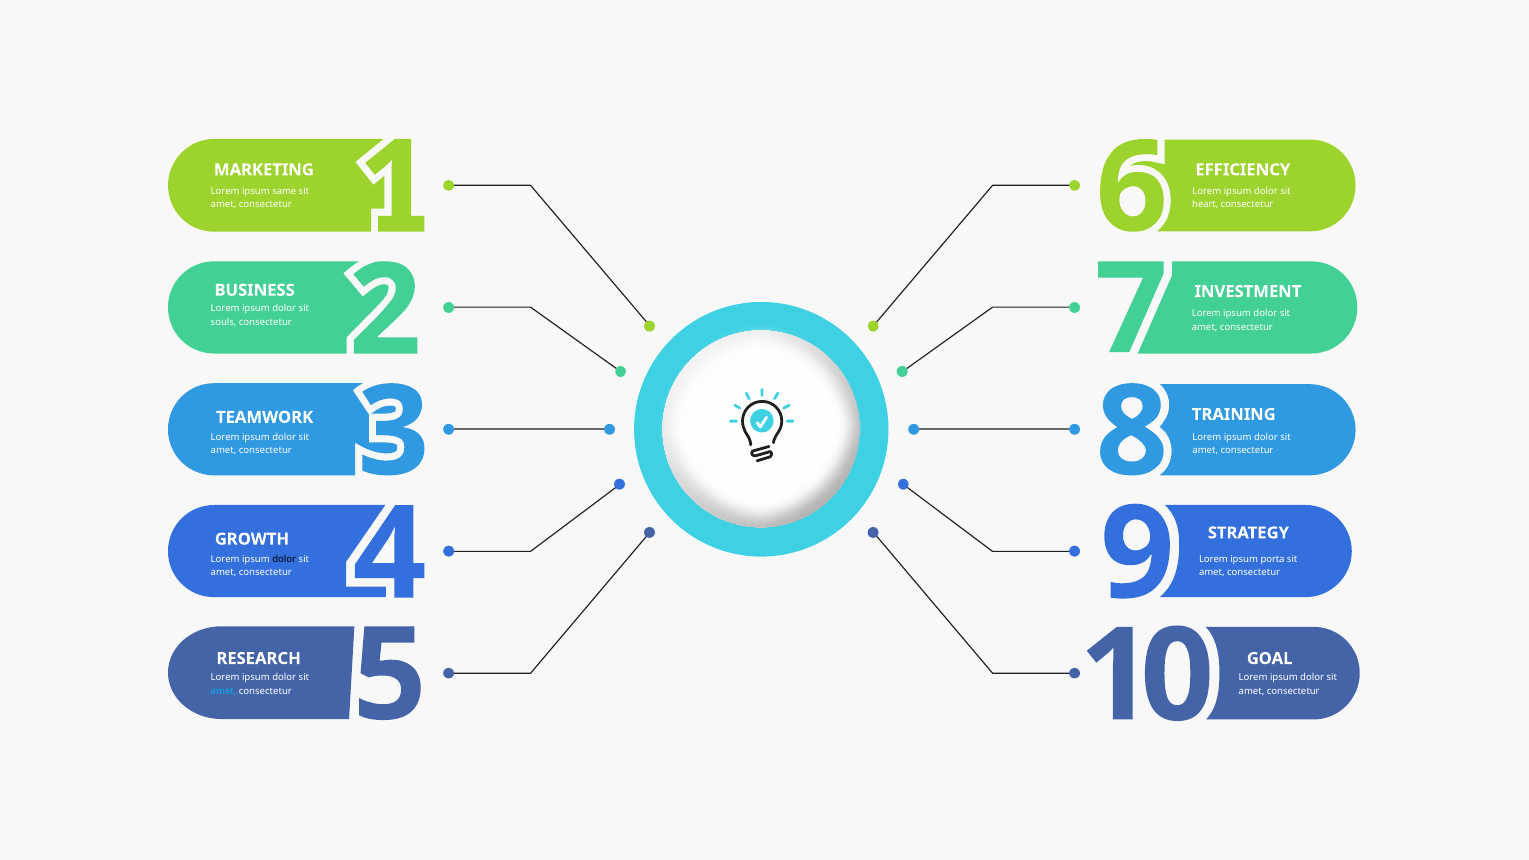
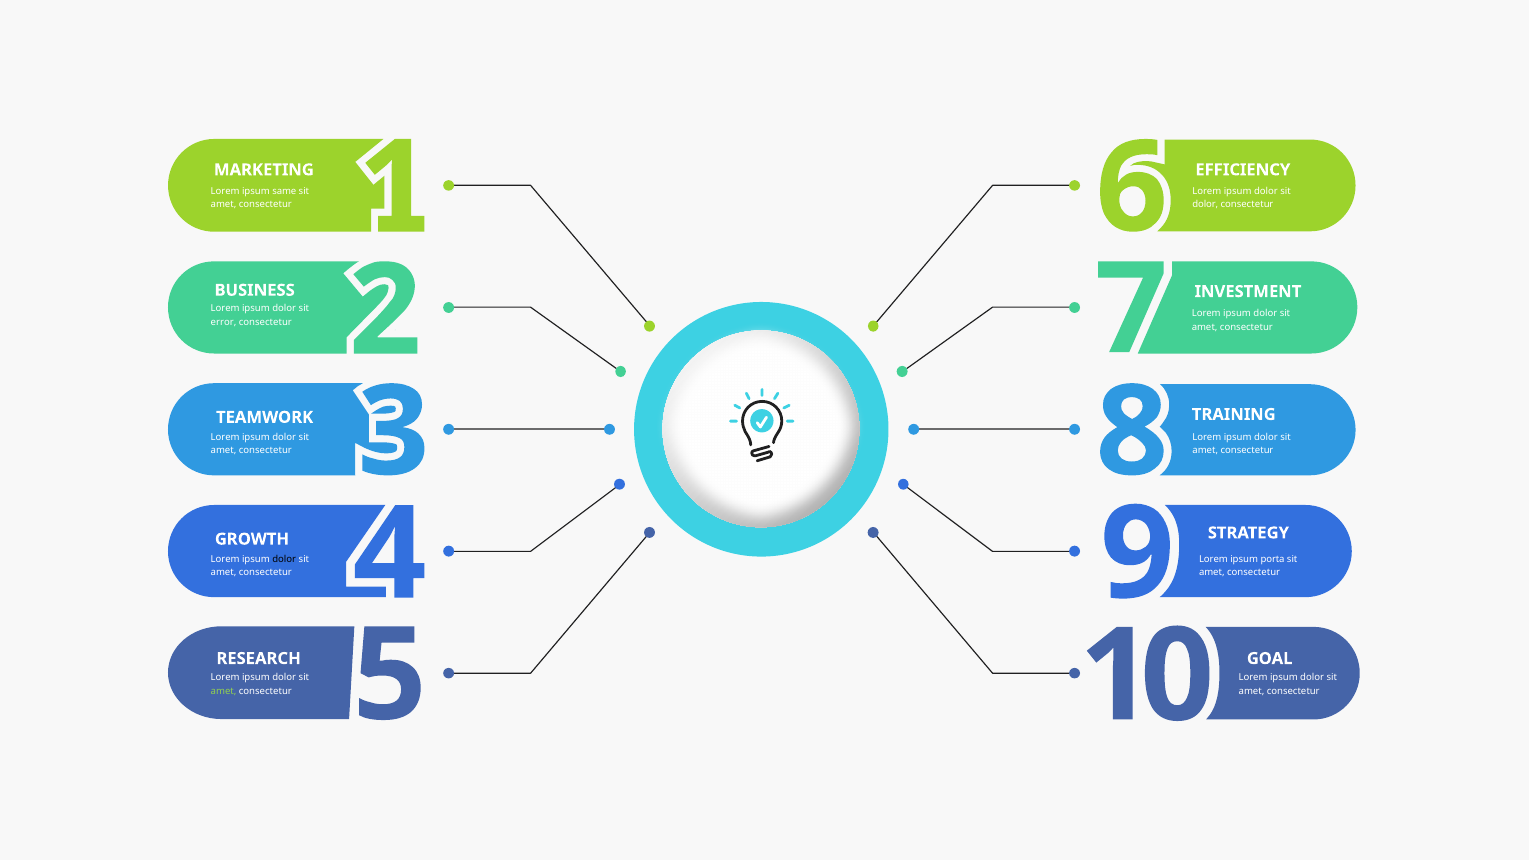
heart at (1205, 205): heart -> dolor
souls: souls -> error
amet at (224, 691) colour: light blue -> light green
